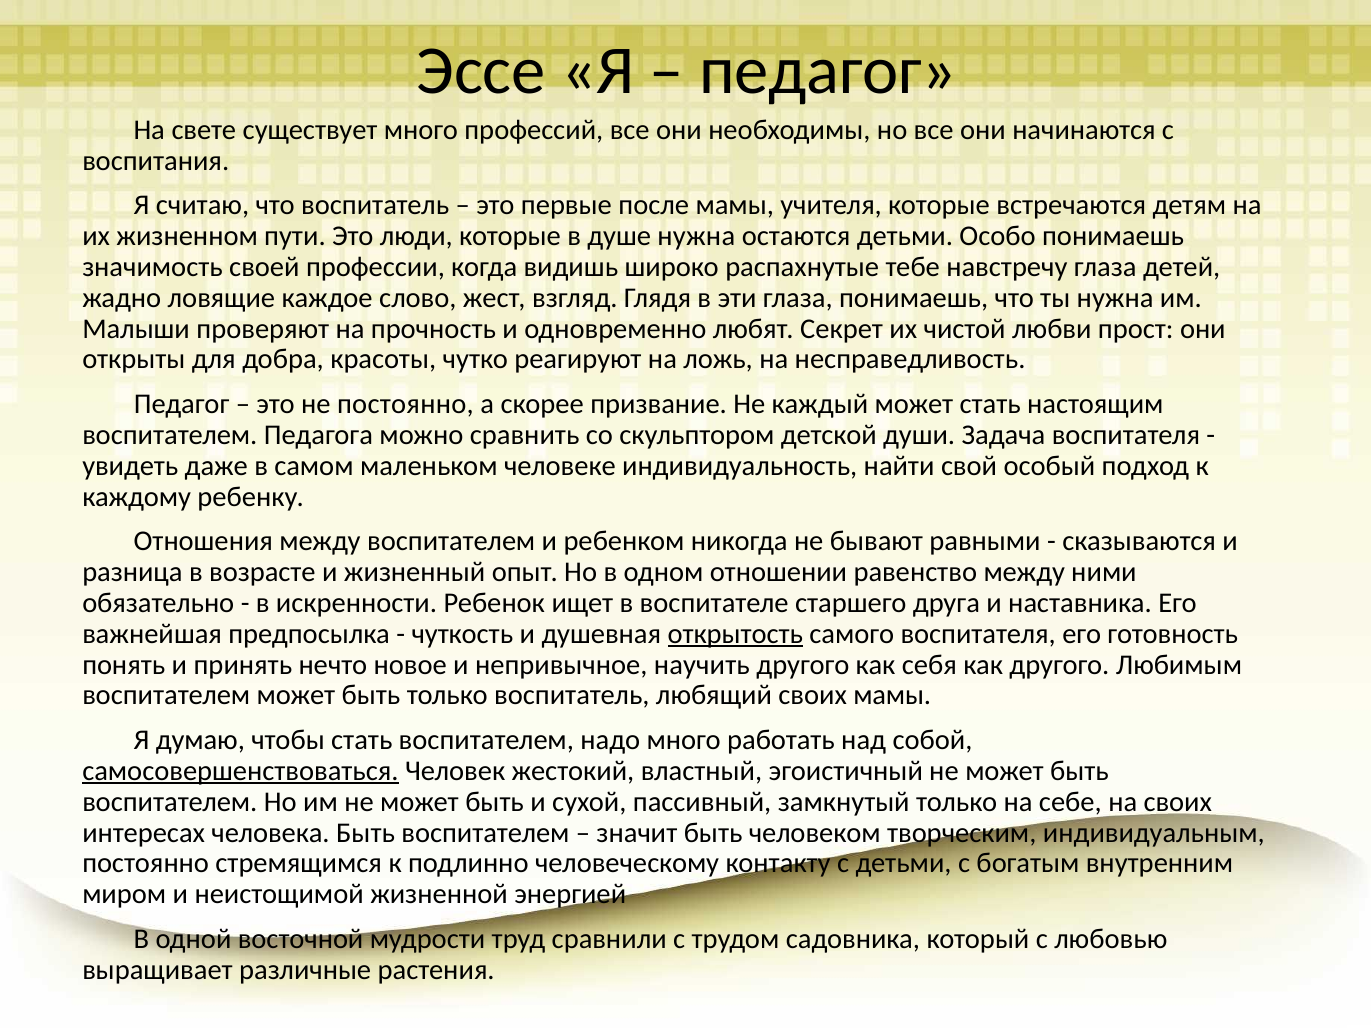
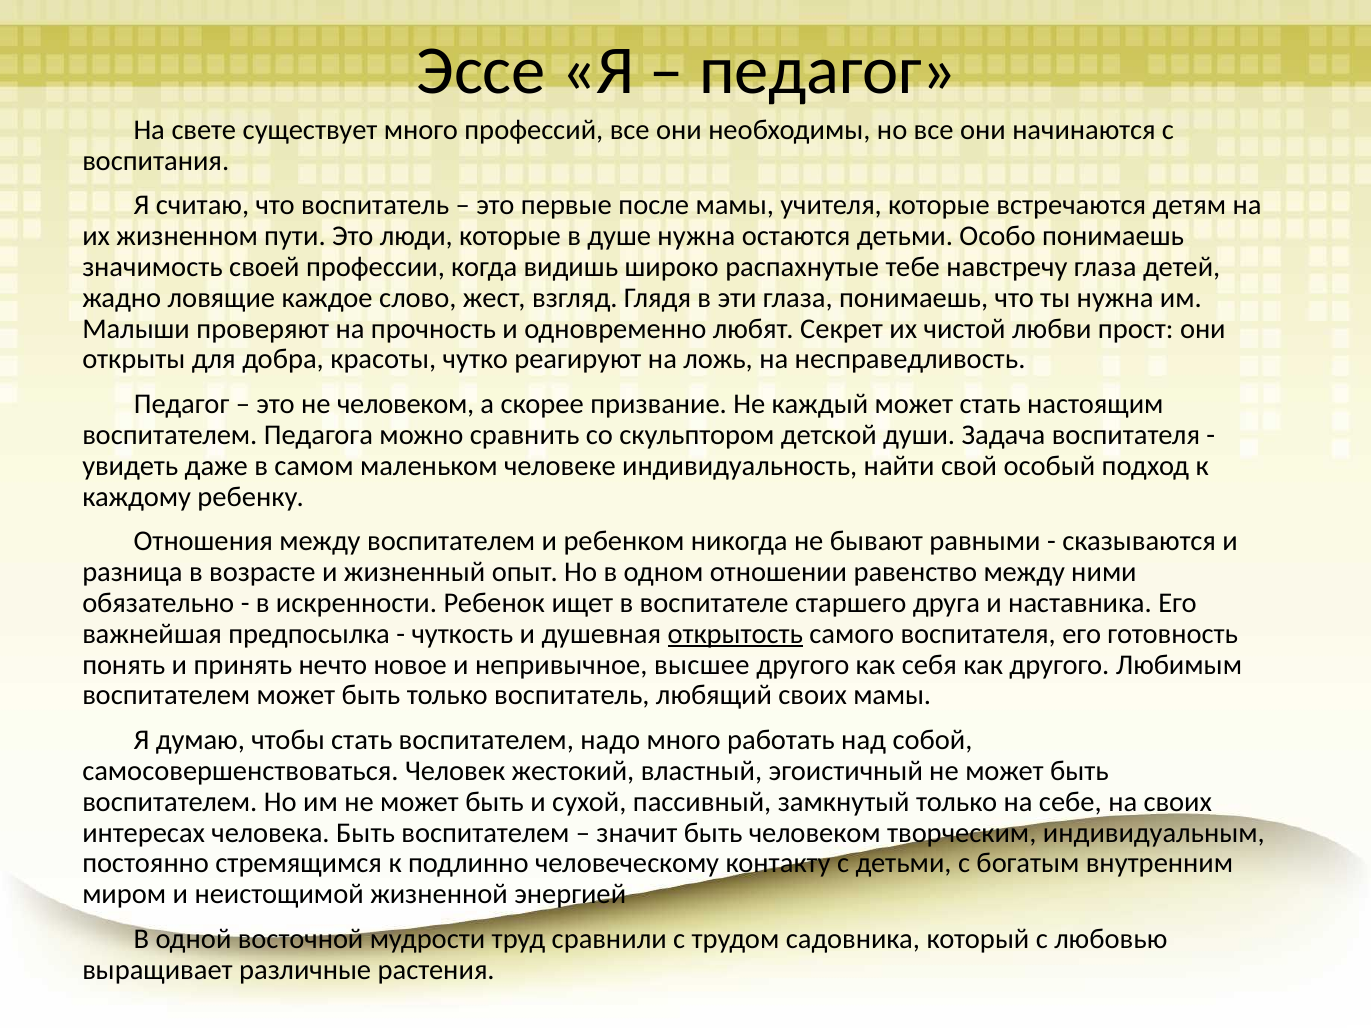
не постоянно: постоянно -> человеком
научить: научить -> высшее
самосовершенствоваться underline: present -> none
